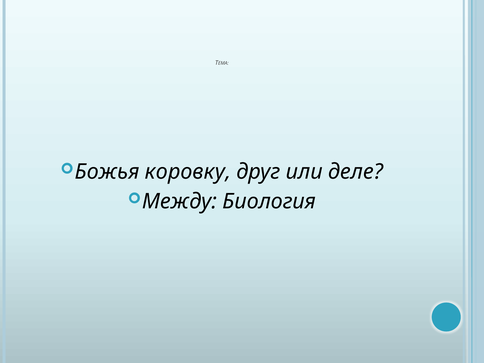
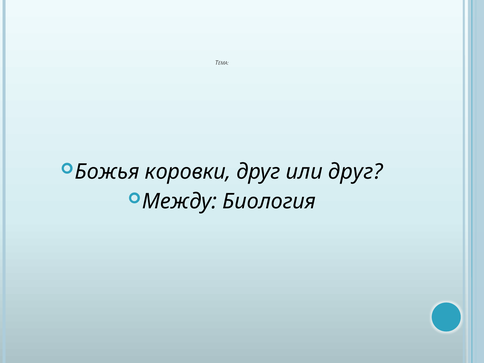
коровку: коровку -> коровки
или деле: деле -> друг
